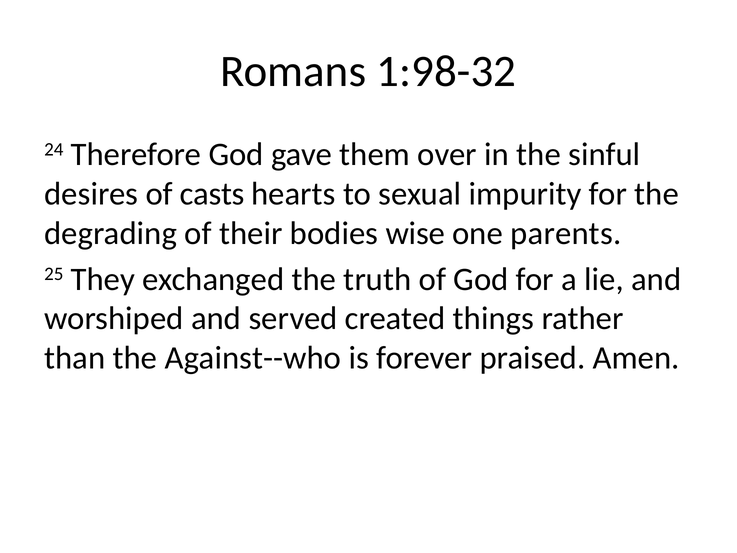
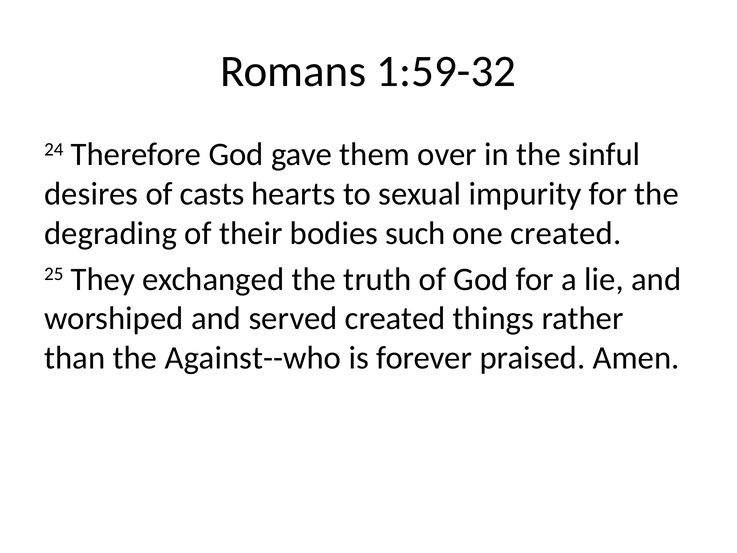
1:98-32: 1:98-32 -> 1:59-32
wise: wise -> such
one parents: parents -> created
